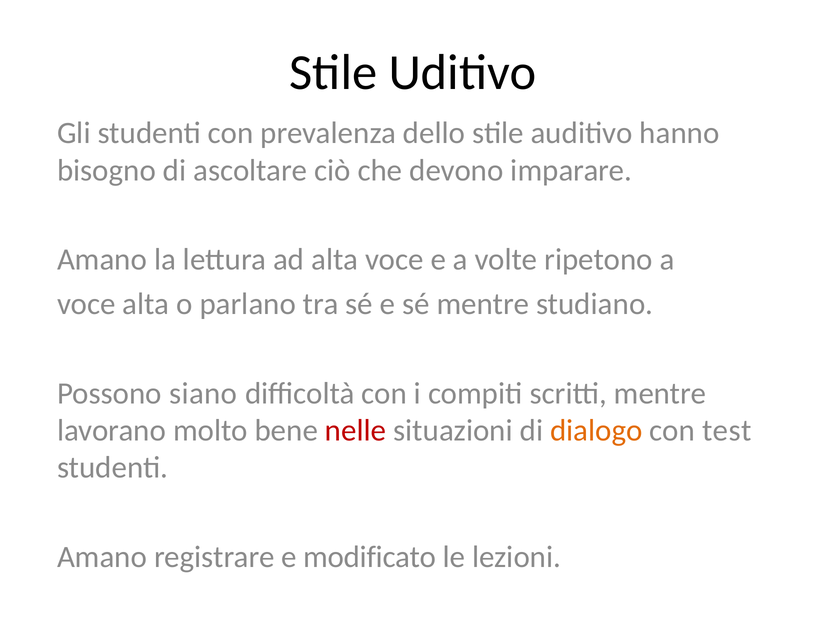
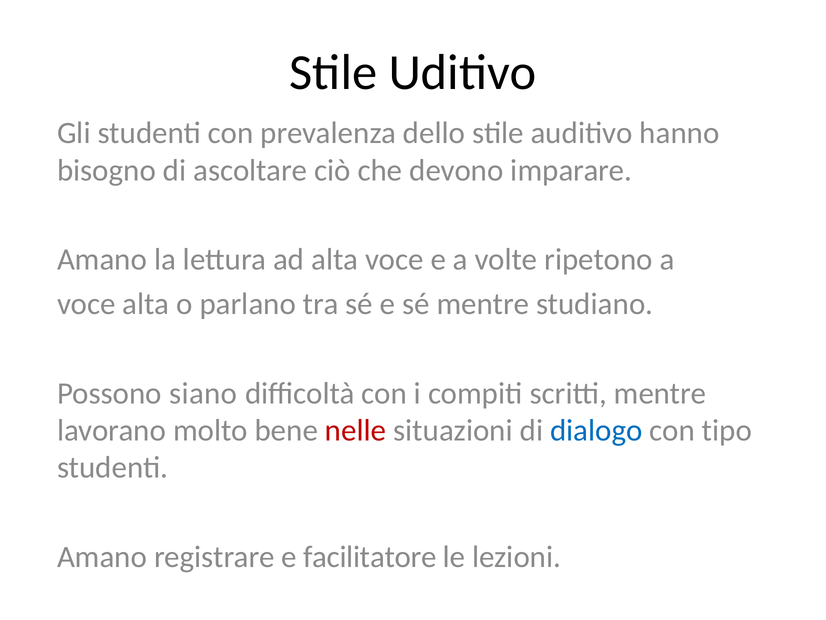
dialogo colour: orange -> blue
test: test -> tipo
modificato: modificato -> facilitatore
